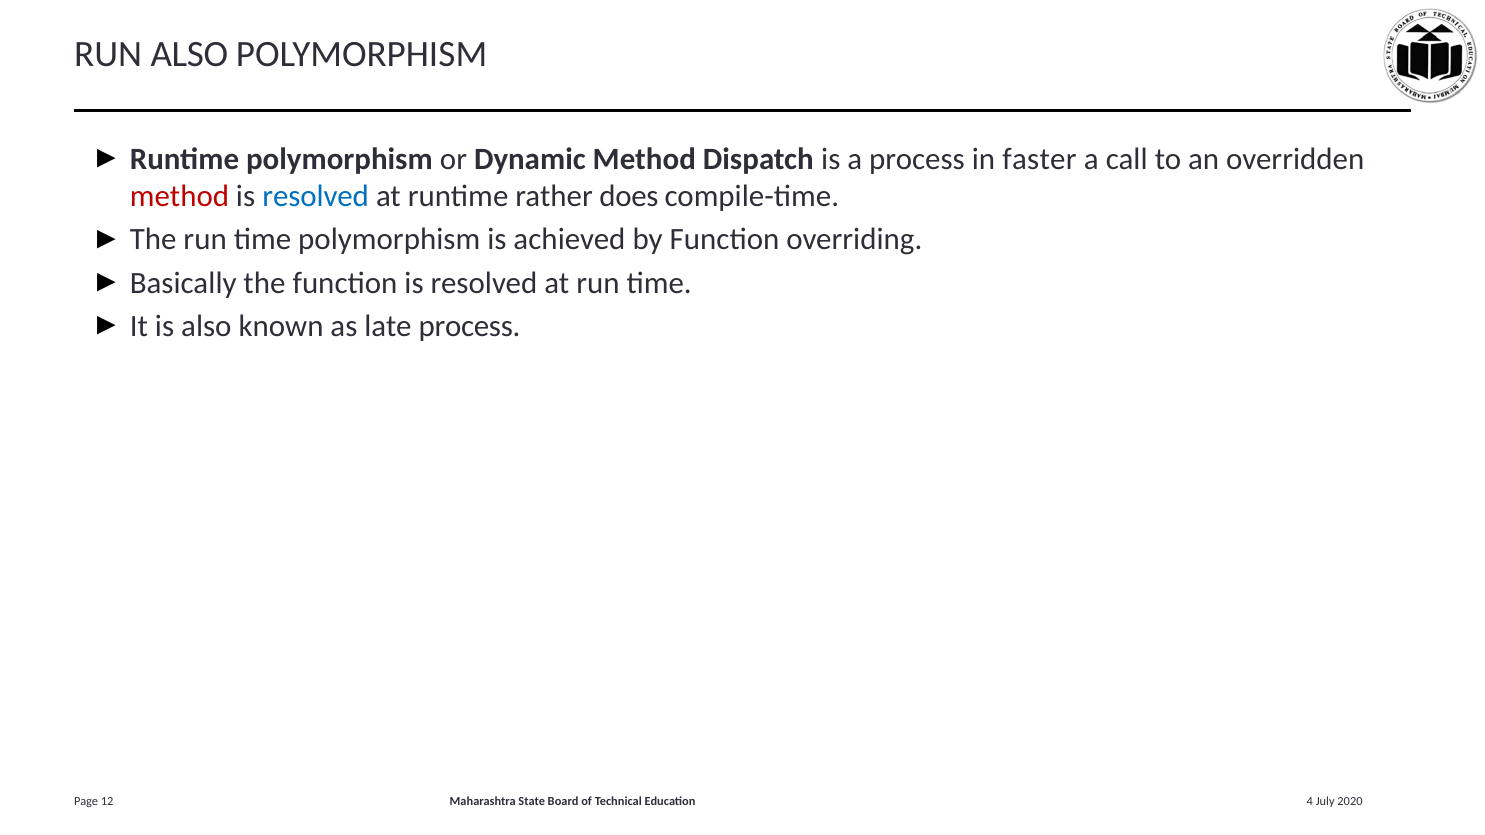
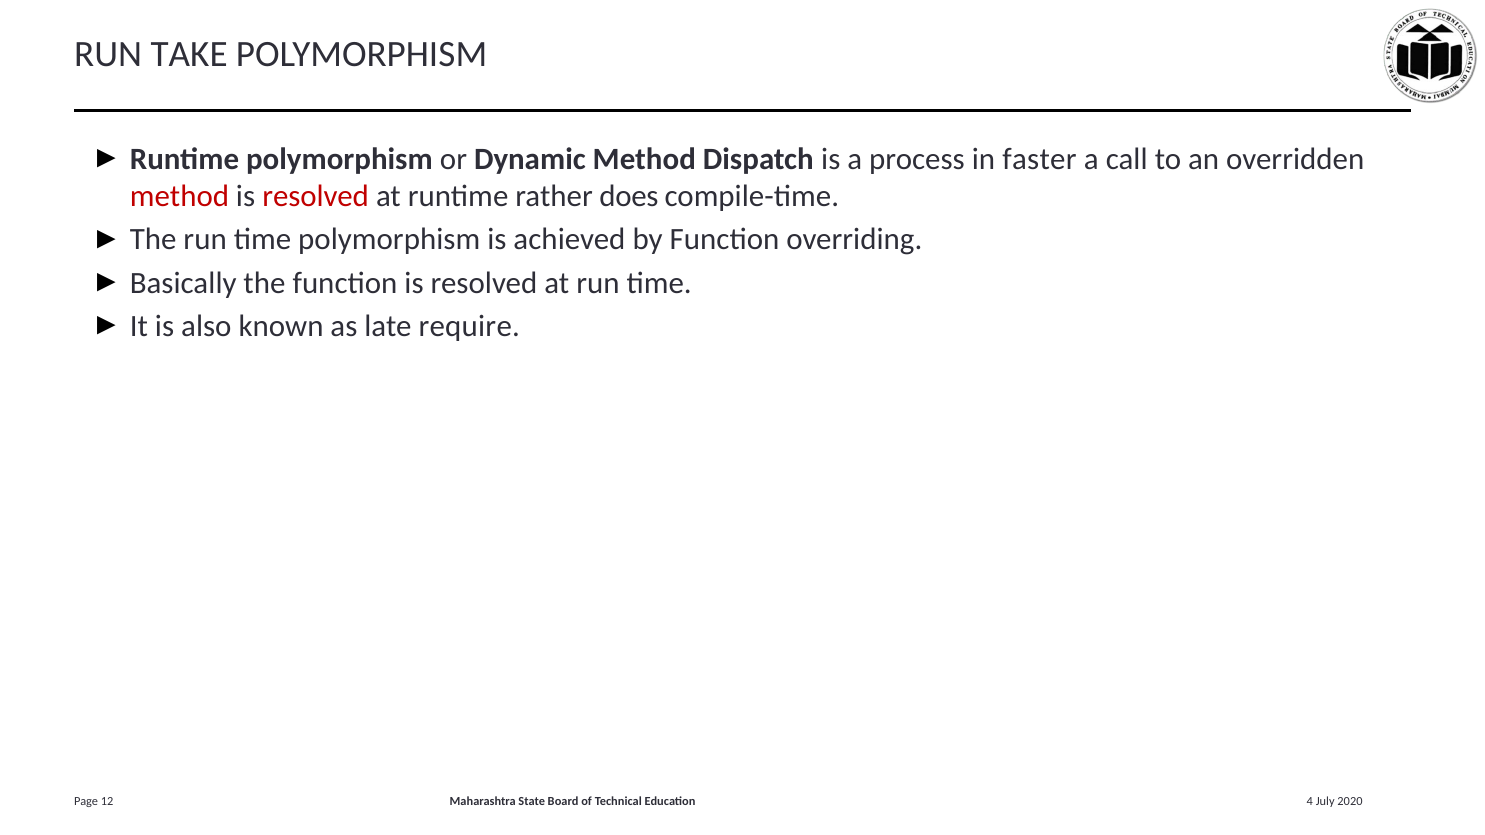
RUN ALSO: ALSO -> TAKE
resolved at (316, 196) colour: blue -> red
late process: process -> require
